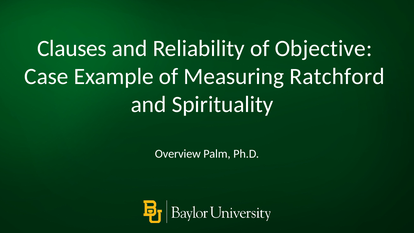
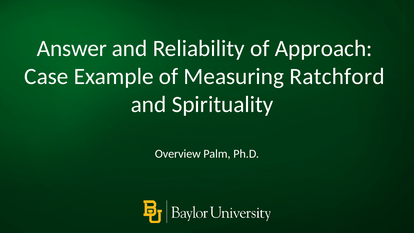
Clauses: Clauses -> Answer
Objective: Objective -> Approach
